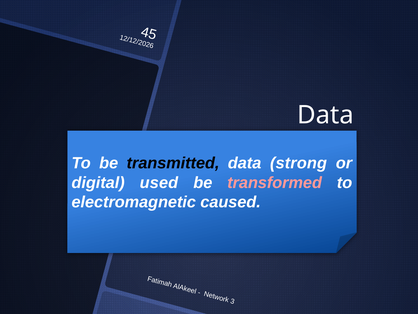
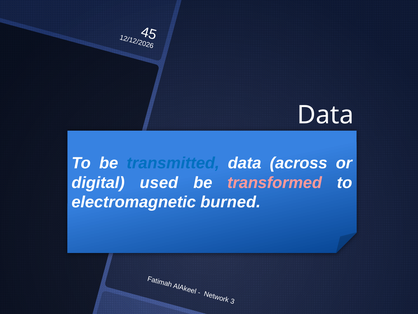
transmitted colour: black -> blue
strong: strong -> across
caused: caused -> burned
